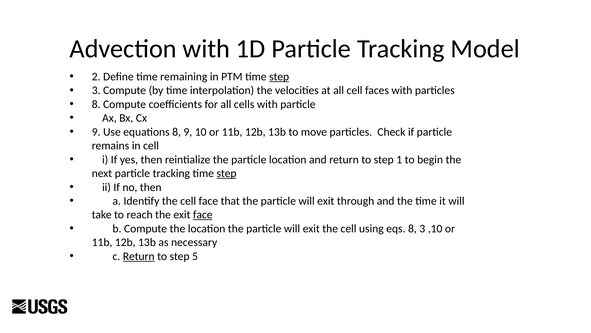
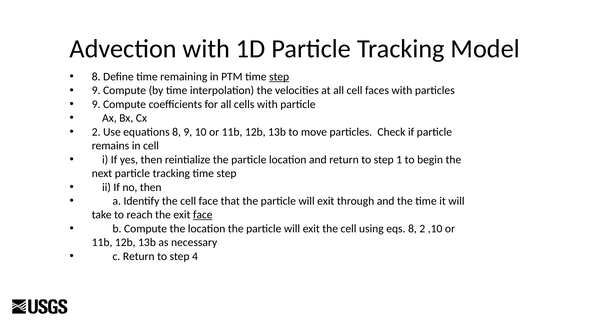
2 at (96, 77): 2 -> 8
3 at (96, 90): 3 -> 9
8 at (96, 104): 8 -> 9
9 at (96, 132): 9 -> 2
step at (227, 173) underline: present -> none
8 3: 3 -> 2
Return at (139, 256) underline: present -> none
5: 5 -> 4
